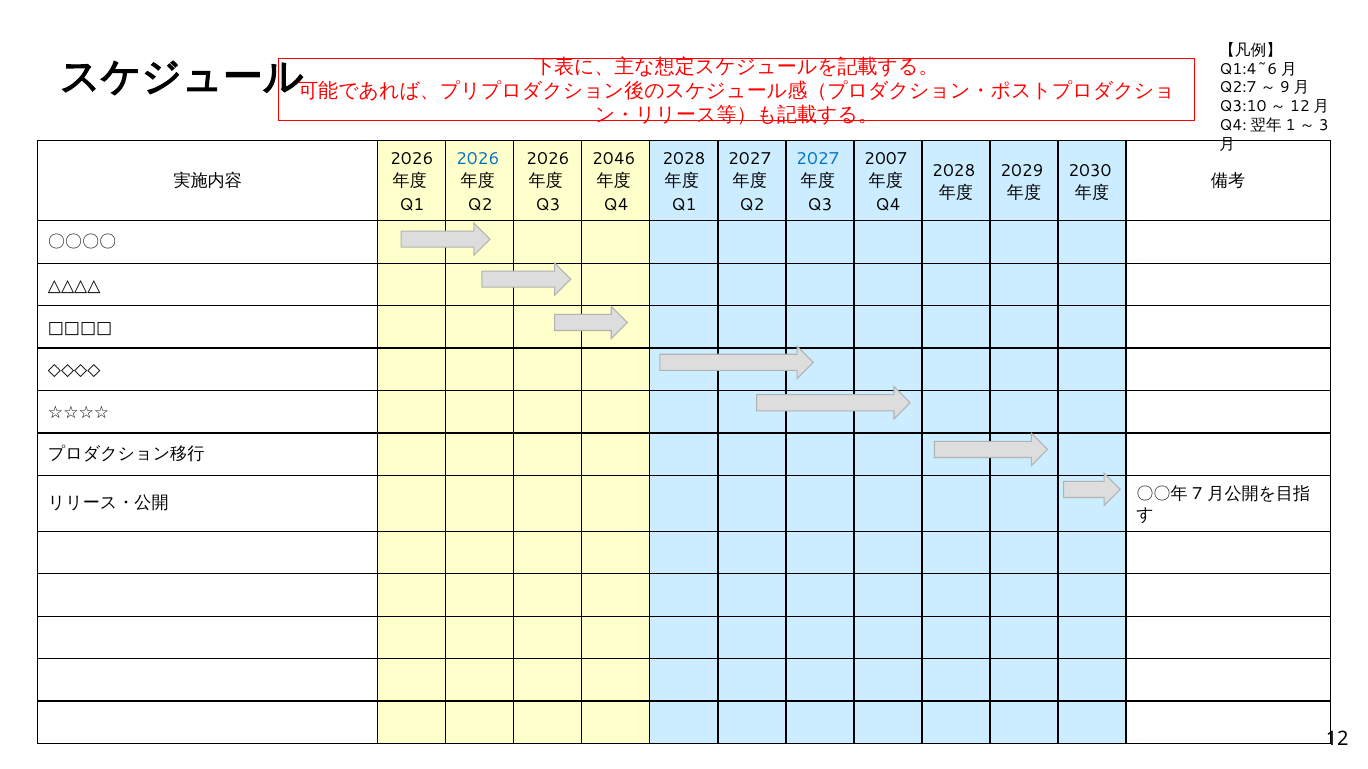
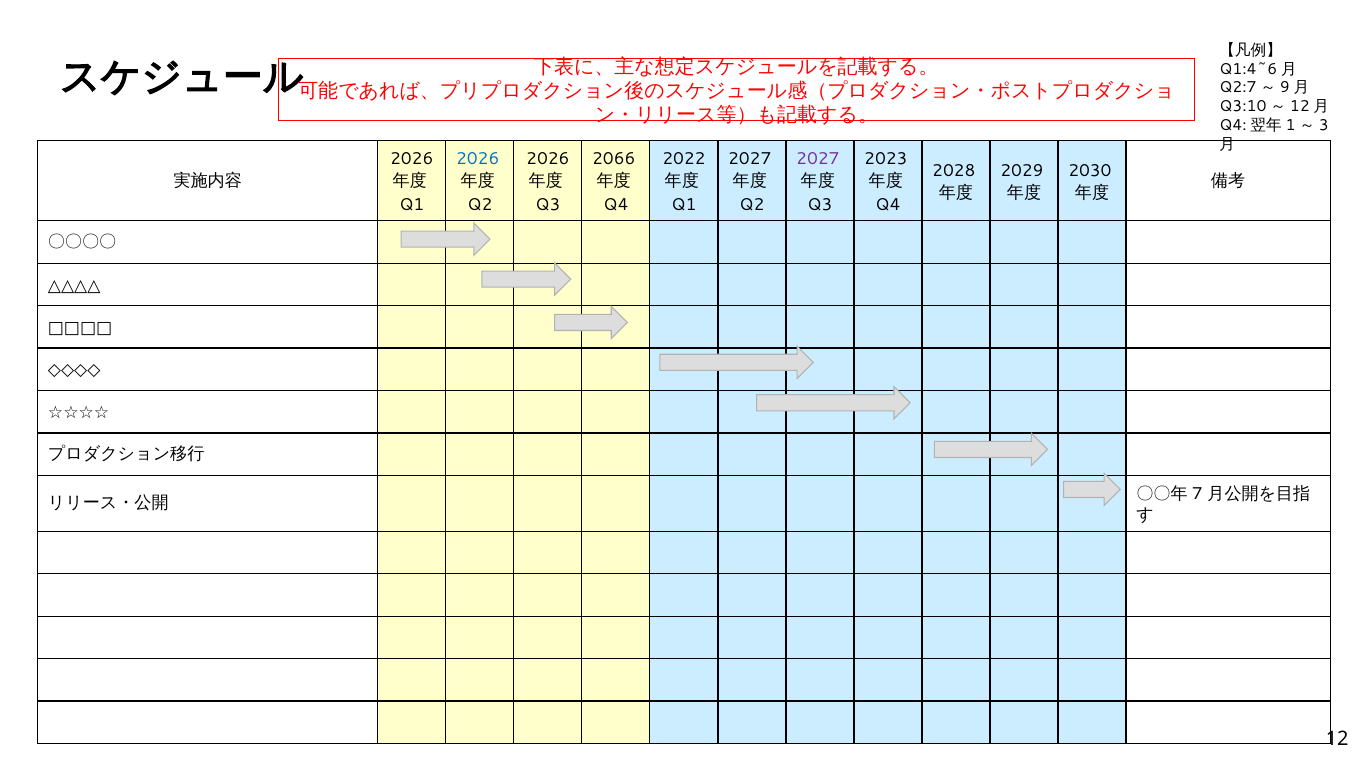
2046: 2046 -> 2066
2028 at (684, 159): 2028 -> 2022
2027 at (818, 159) colour: blue -> purple
2007: 2007 -> 2023
